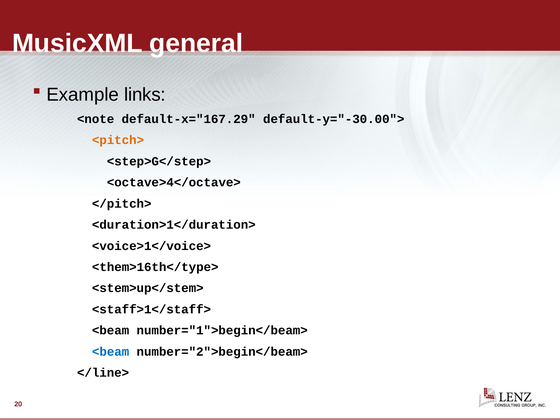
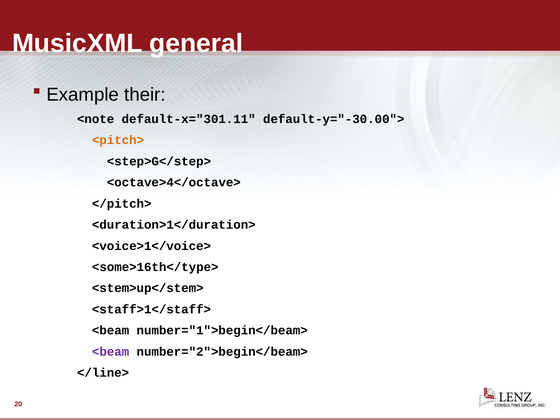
links: links -> their
default-x="167.29: default-x="167.29 -> default-x="301.11
<them>16th</type>: <them>16th</type> -> <some>16th</type>
<beam at (111, 352) colour: blue -> purple
